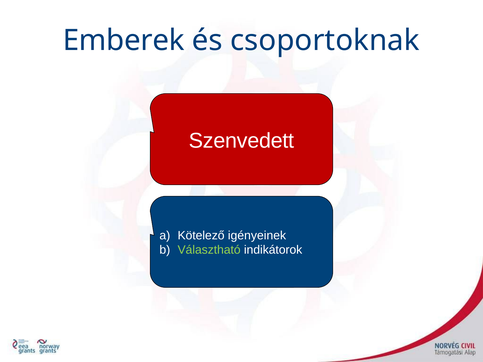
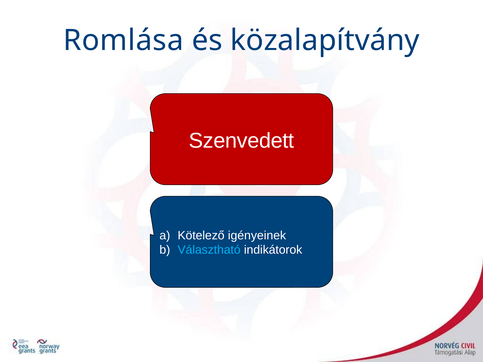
Emberek: Emberek -> Romlása
csoportoknak: csoportoknak -> közalapítvány
Választható colour: light green -> light blue
